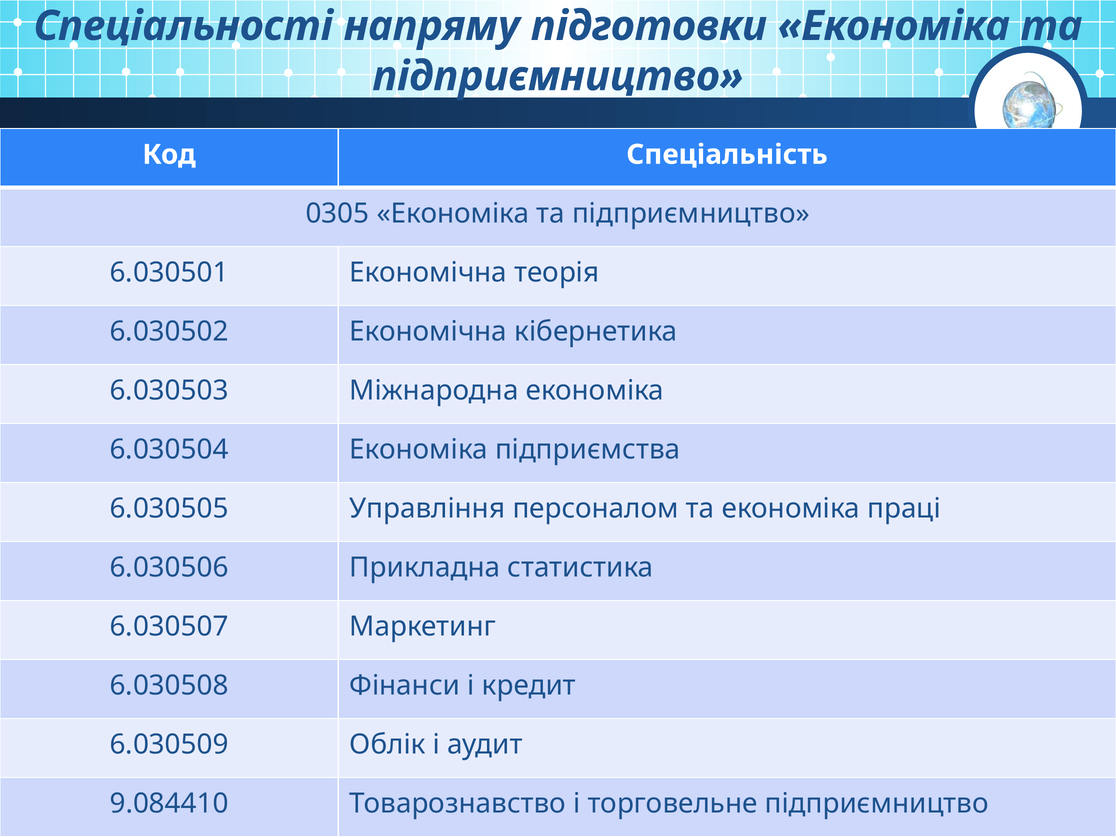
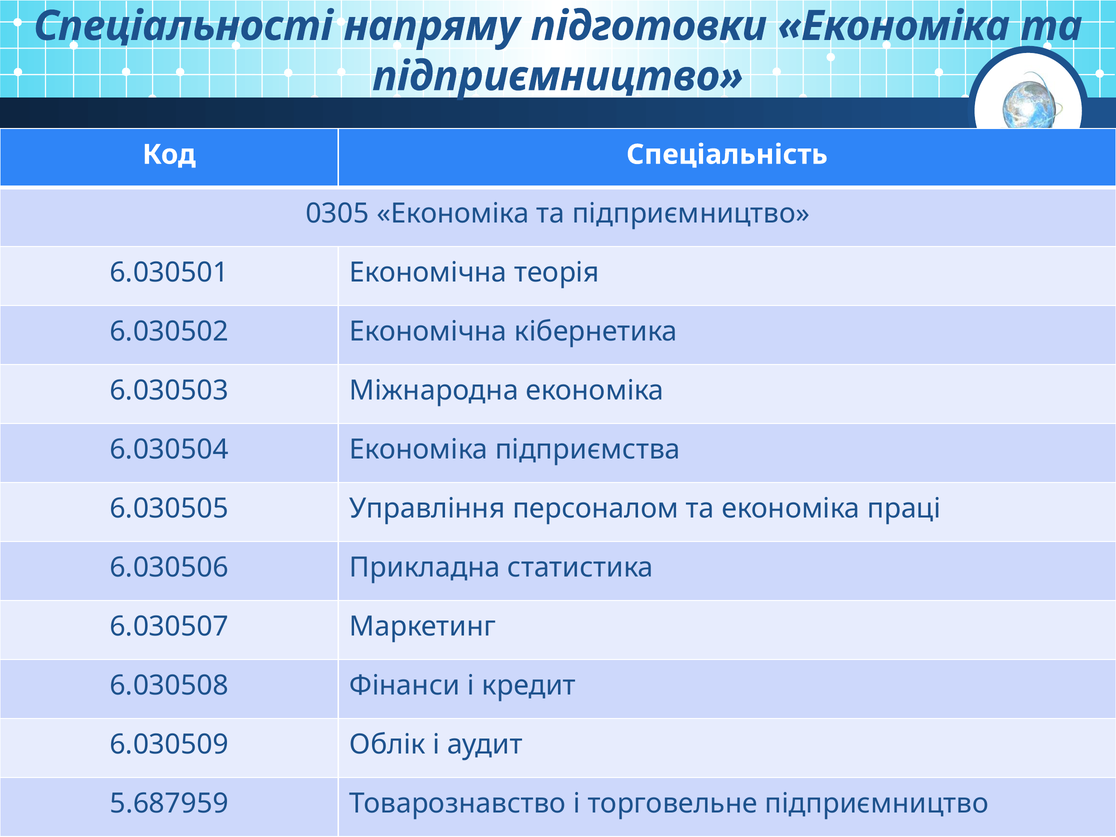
9.084410: 9.084410 -> 5.687959
